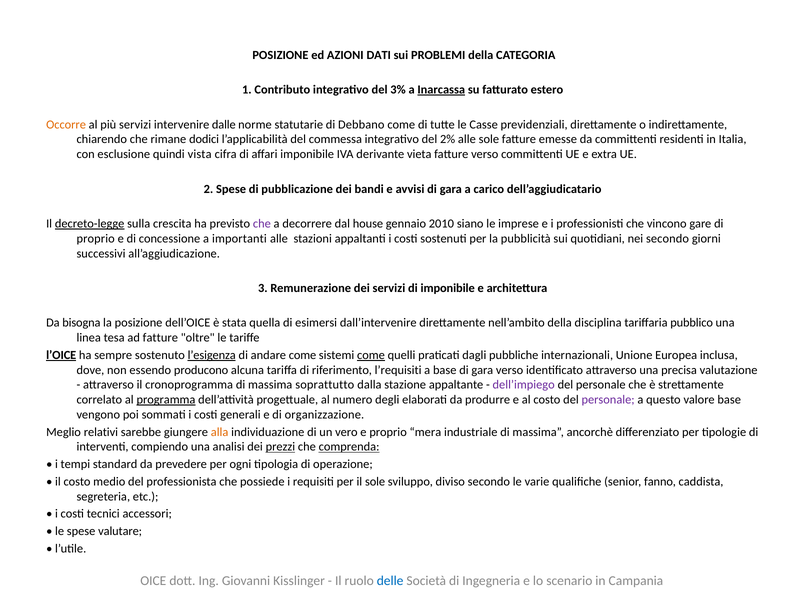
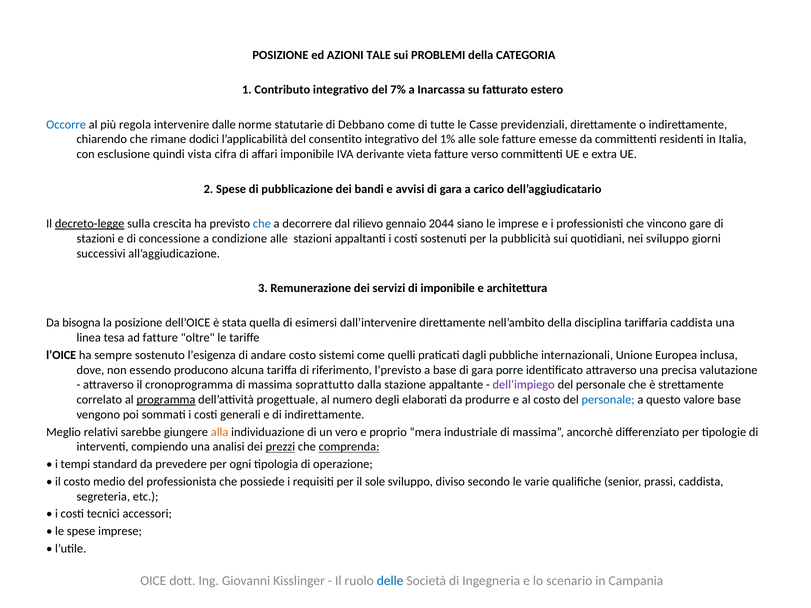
DATI: DATI -> TALE
3%: 3% -> 7%
Inarcassa underline: present -> none
Occorre colour: orange -> blue
più servizi: servizi -> regola
commessa: commessa -> consentito
2%: 2% -> 1%
che at (262, 224) colour: purple -> blue
house: house -> rilievo
2010: 2010 -> 2044
proprio at (96, 239): proprio -> stazioni
importanti: importanti -> condizione
nei secondo: secondo -> sviluppo
tariffaria pubblico: pubblico -> caddista
l’OICE underline: present -> none
l’esigenza underline: present -> none
andare come: come -> costo
come at (371, 355) underline: present -> none
l’requisiti: l’requisiti -> l’previsto
gara verso: verso -> porre
personale at (608, 400) colour: purple -> blue
di organizzazione: organizzazione -> indirettamente
fanno: fanno -> prassi
spese valutare: valutare -> imprese
